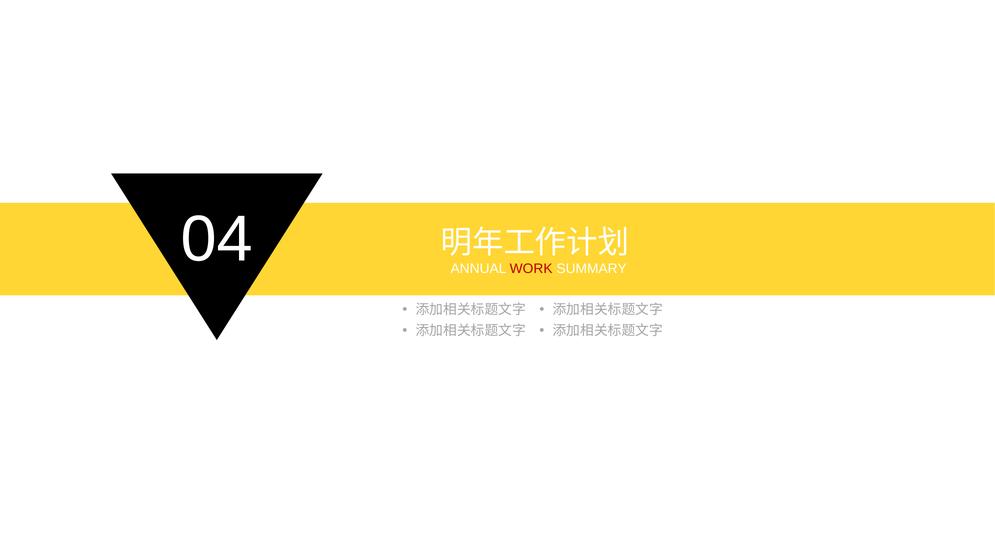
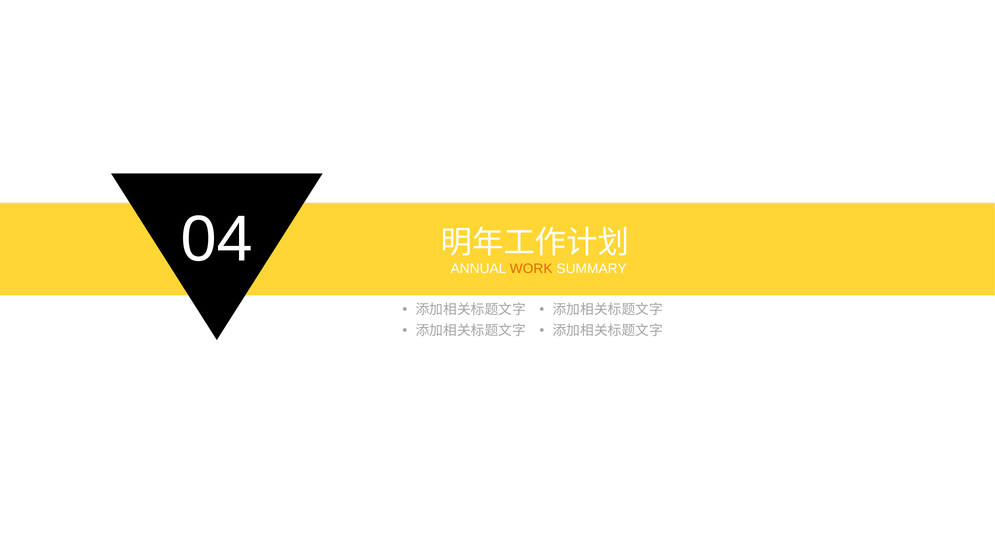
WORK colour: red -> orange
